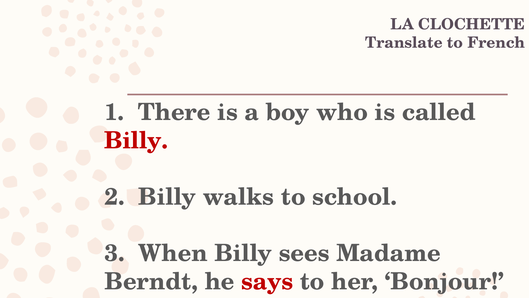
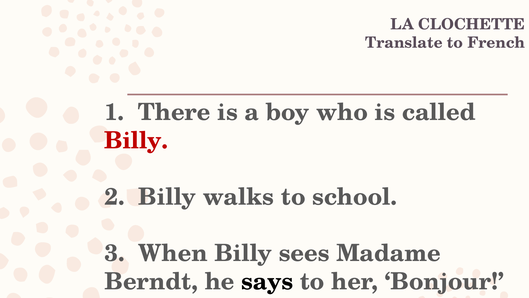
says colour: red -> black
